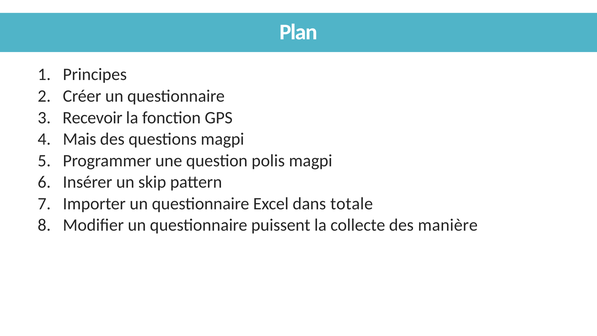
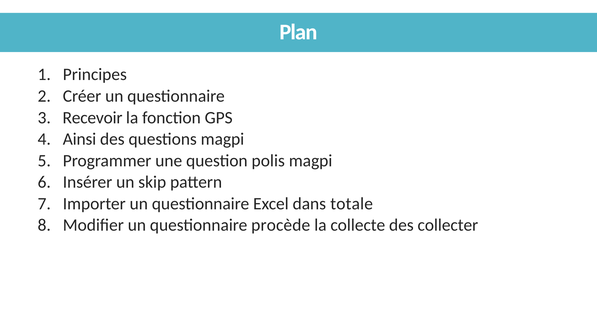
Mais: Mais -> Ainsi
puissent: puissent -> procède
manière: manière -> collecter
